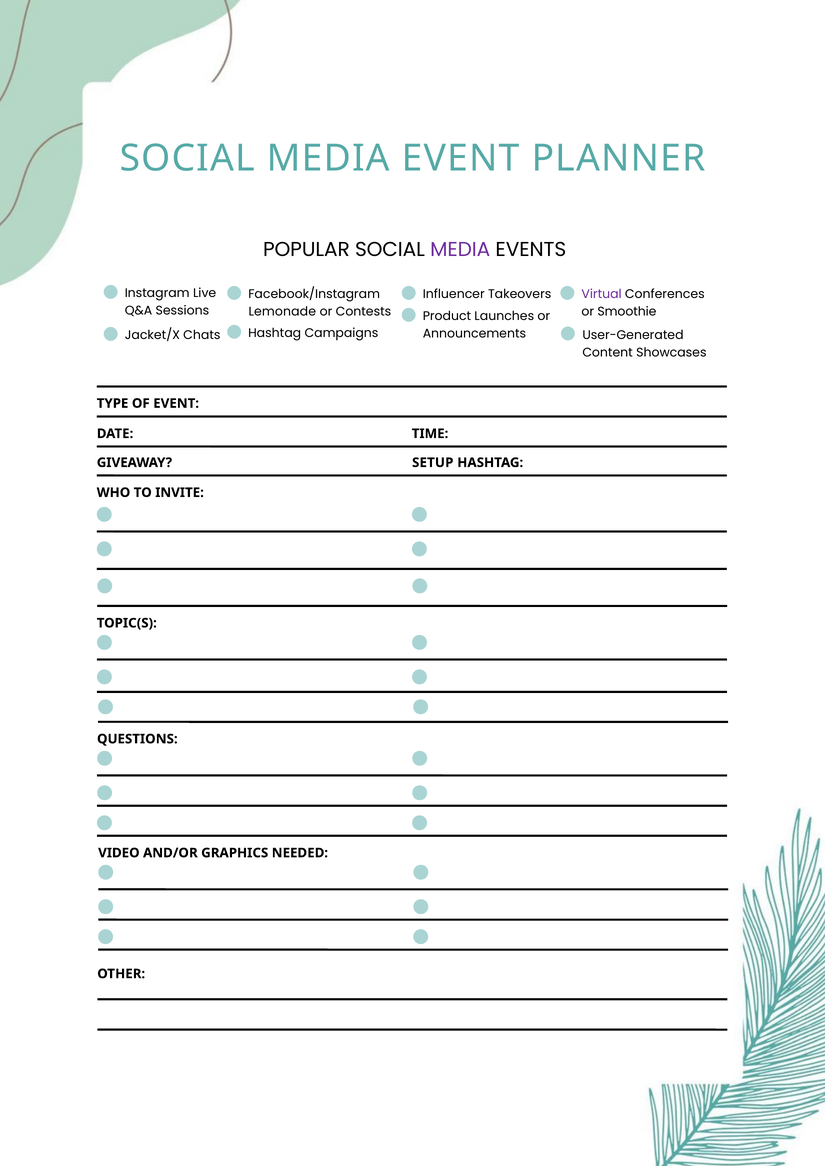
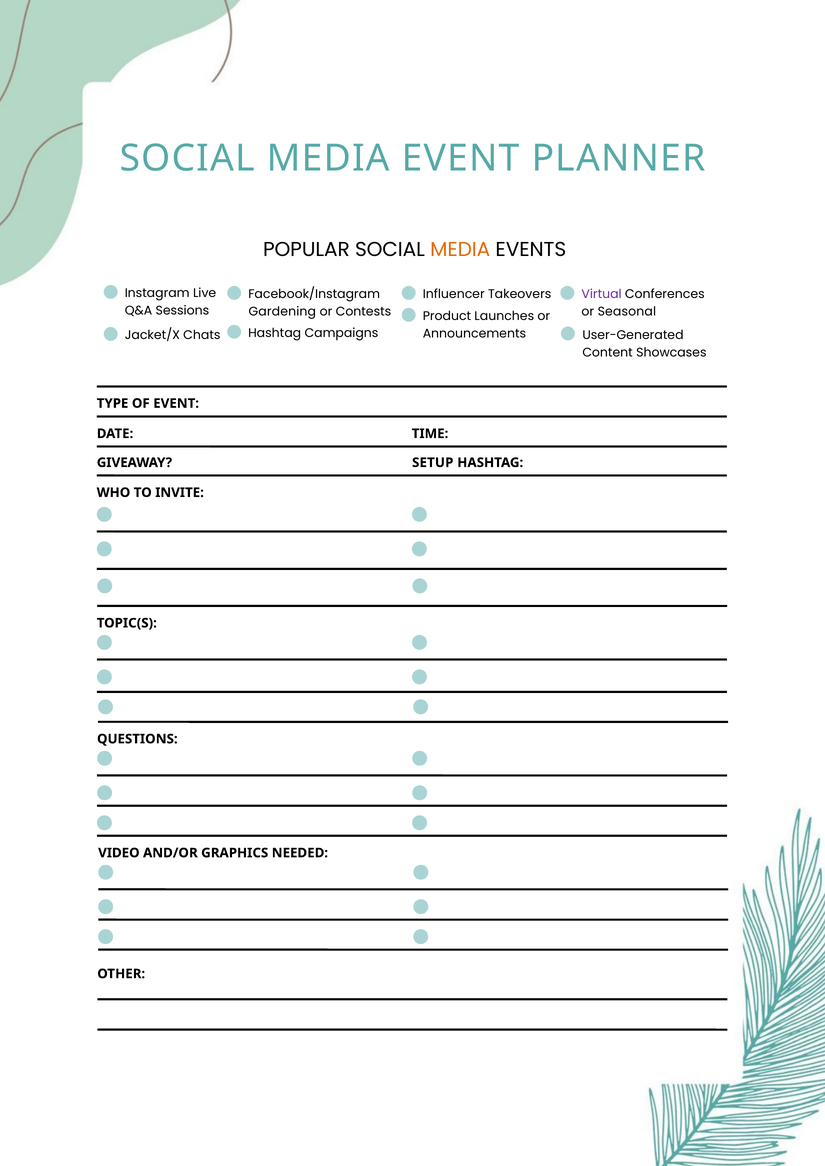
MEDIA at (460, 250) colour: purple -> orange
Lemonade: Lemonade -> Gardening
Smoothie: Smoothie -> Seasonal
